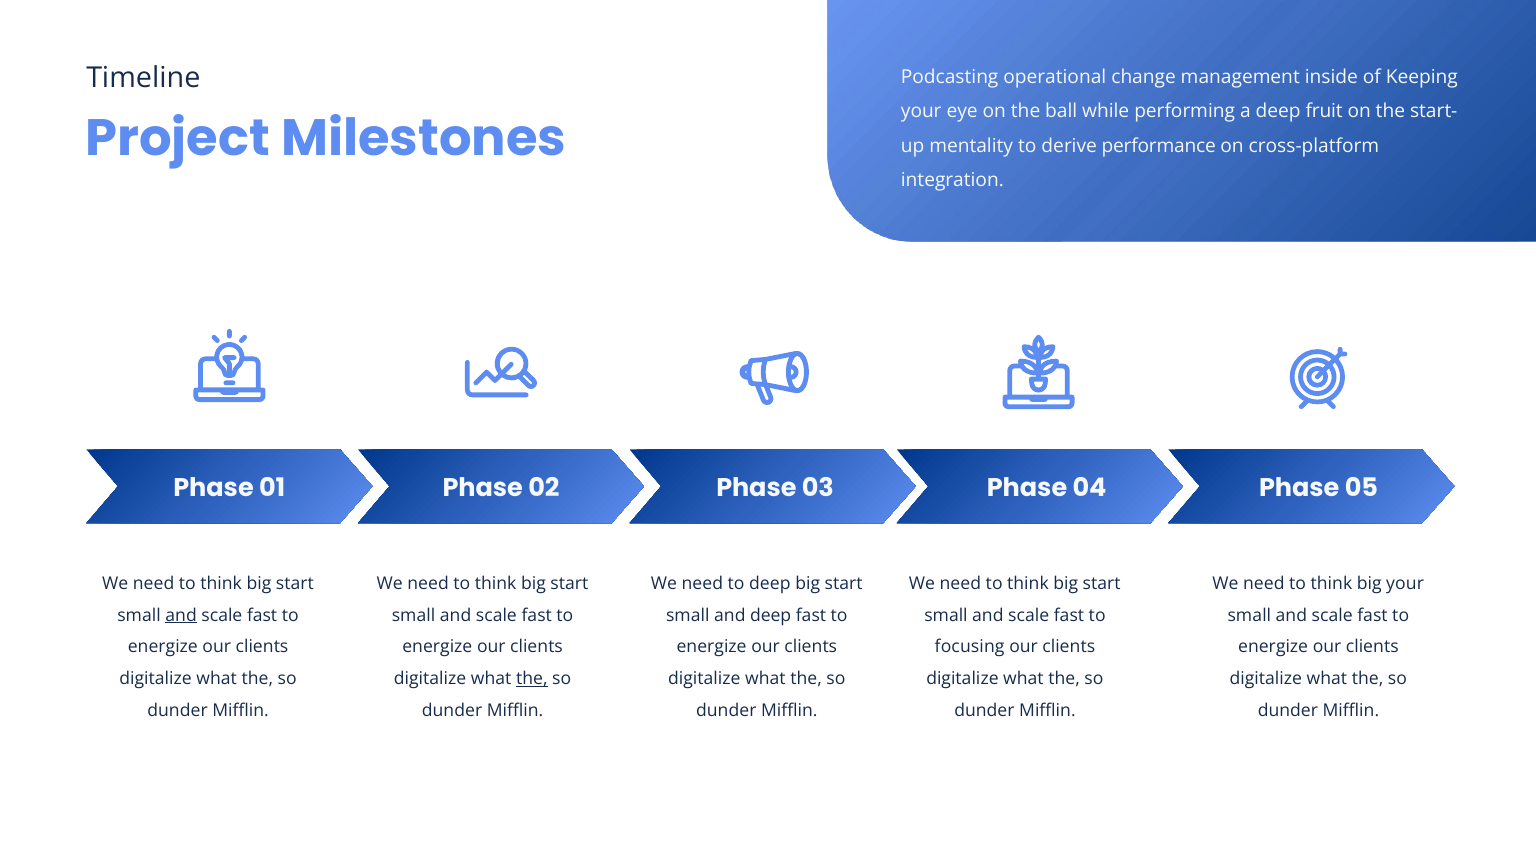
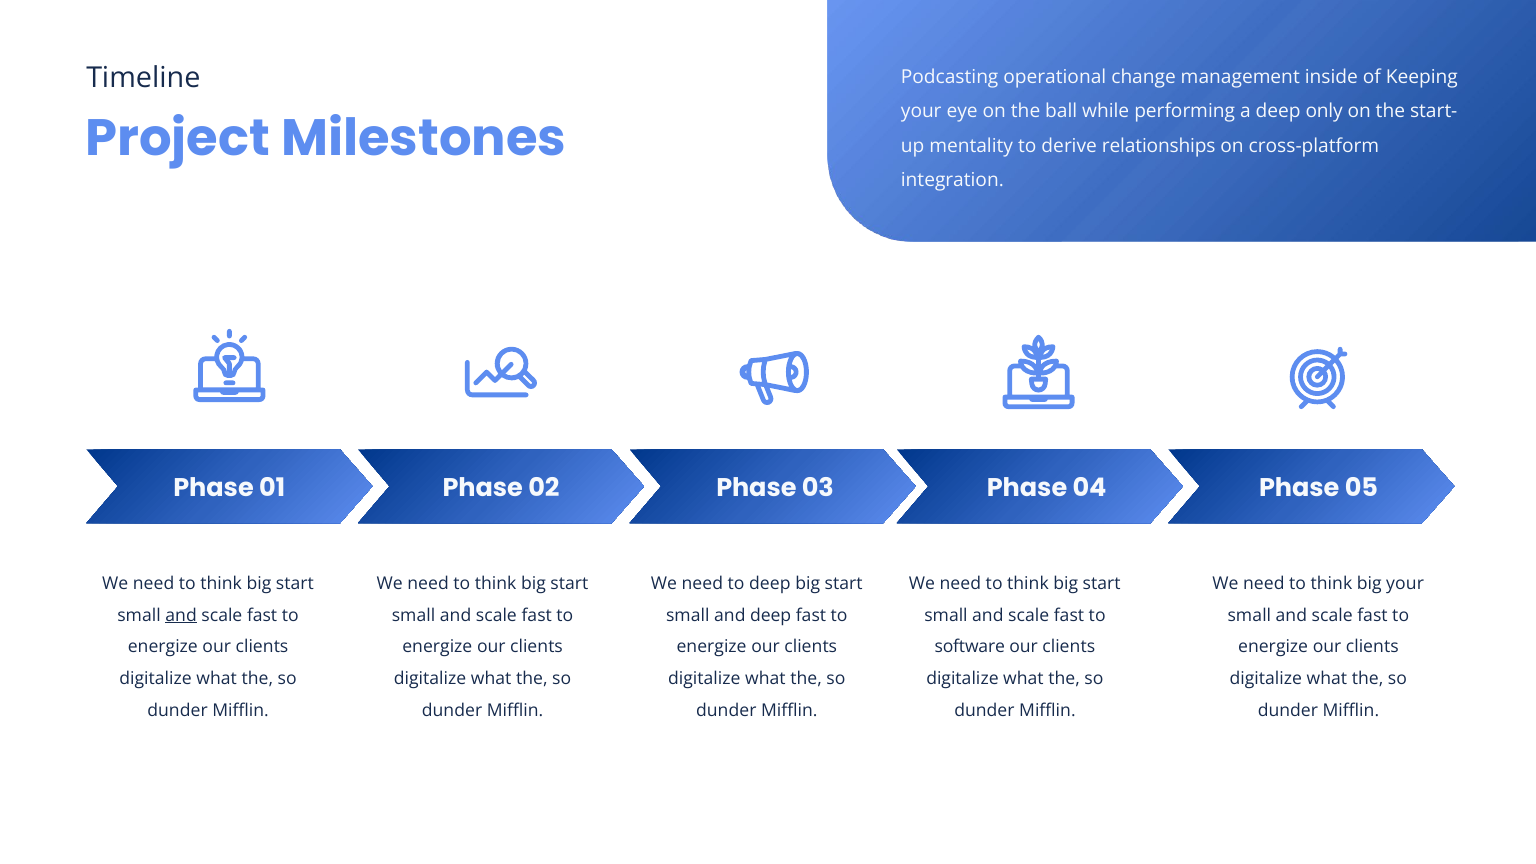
fruit: fruit -> only
performance: performance -> relationships
focusing: focusing -> software
the at (532, 679) underline: present -> none
